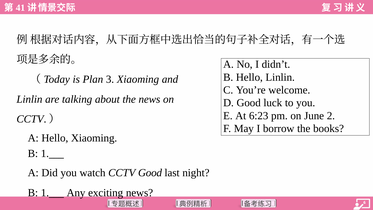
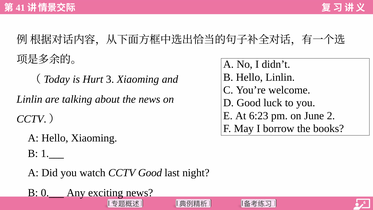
Plan: Plan -> Hurt
1 at (45, 193): 1 -> 0
